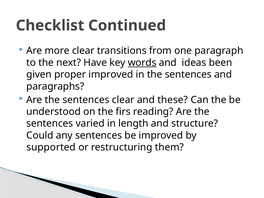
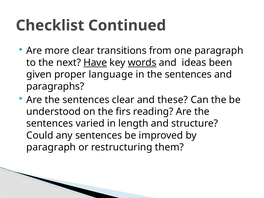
Have underline: none -> present
proper improved: improved -> language
supported at (51, 147): supported -> paragraph
